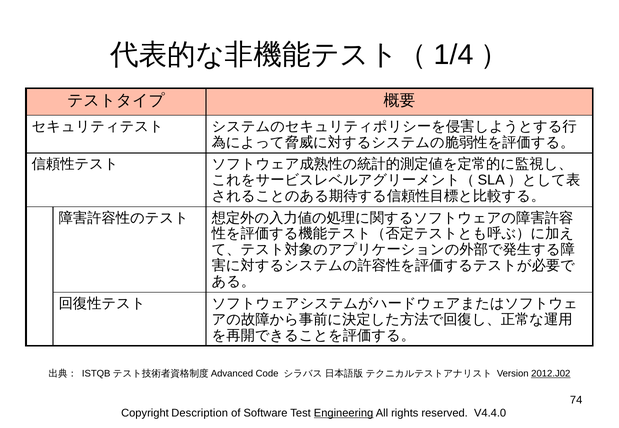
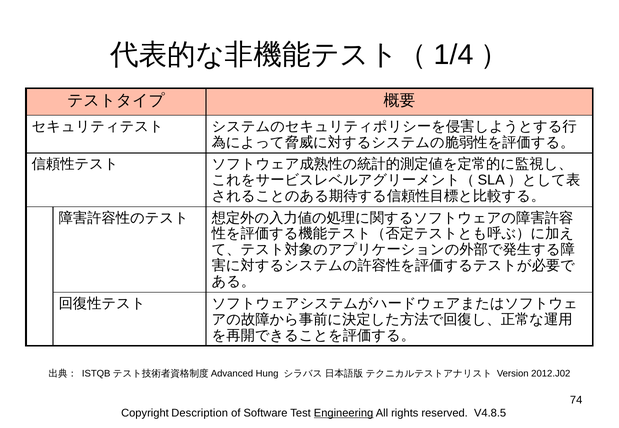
Code: Code -> Hung
2012.J02 underline: present -> none
V4.4.0: V4.4.0 -> V4.8.5
